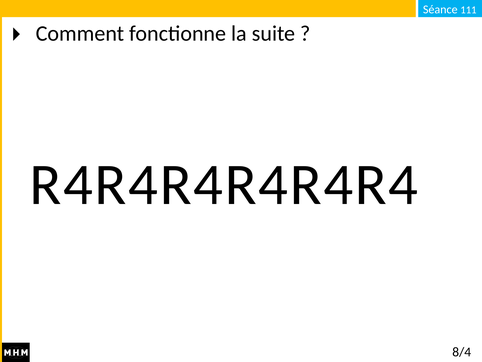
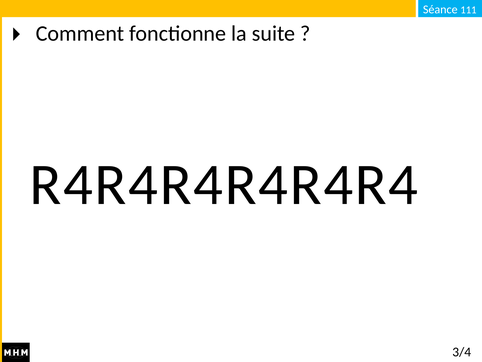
8/4: 8/4 -> 3/4
